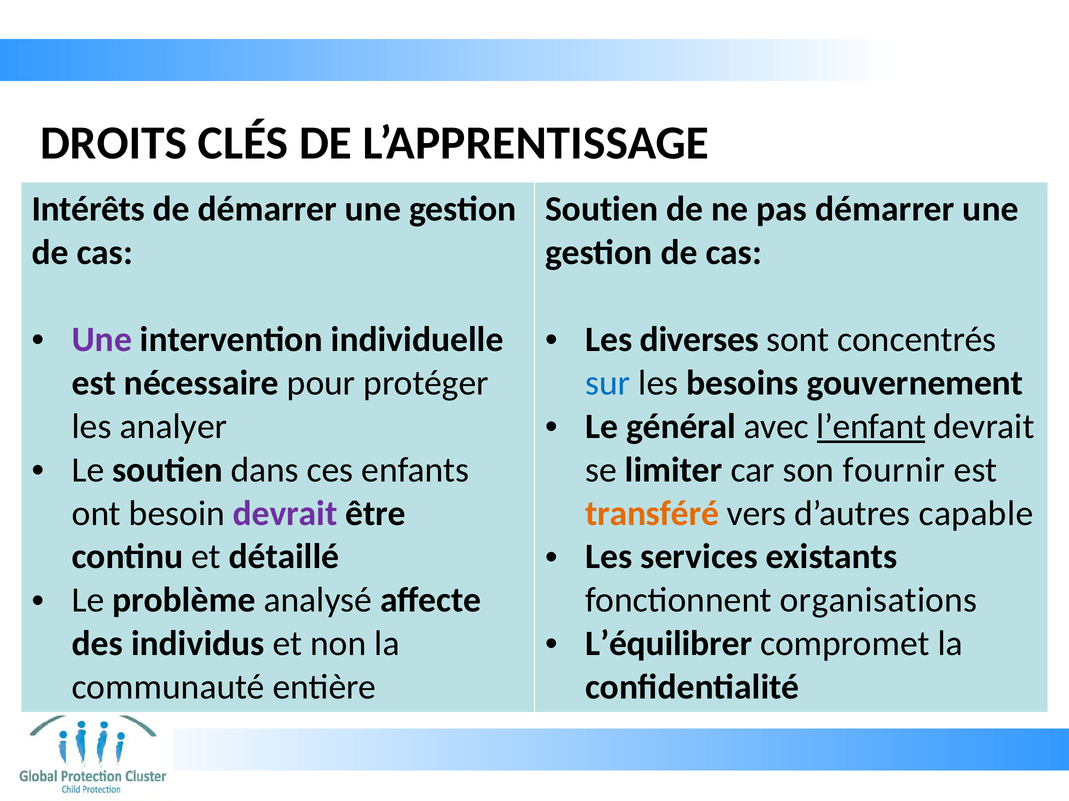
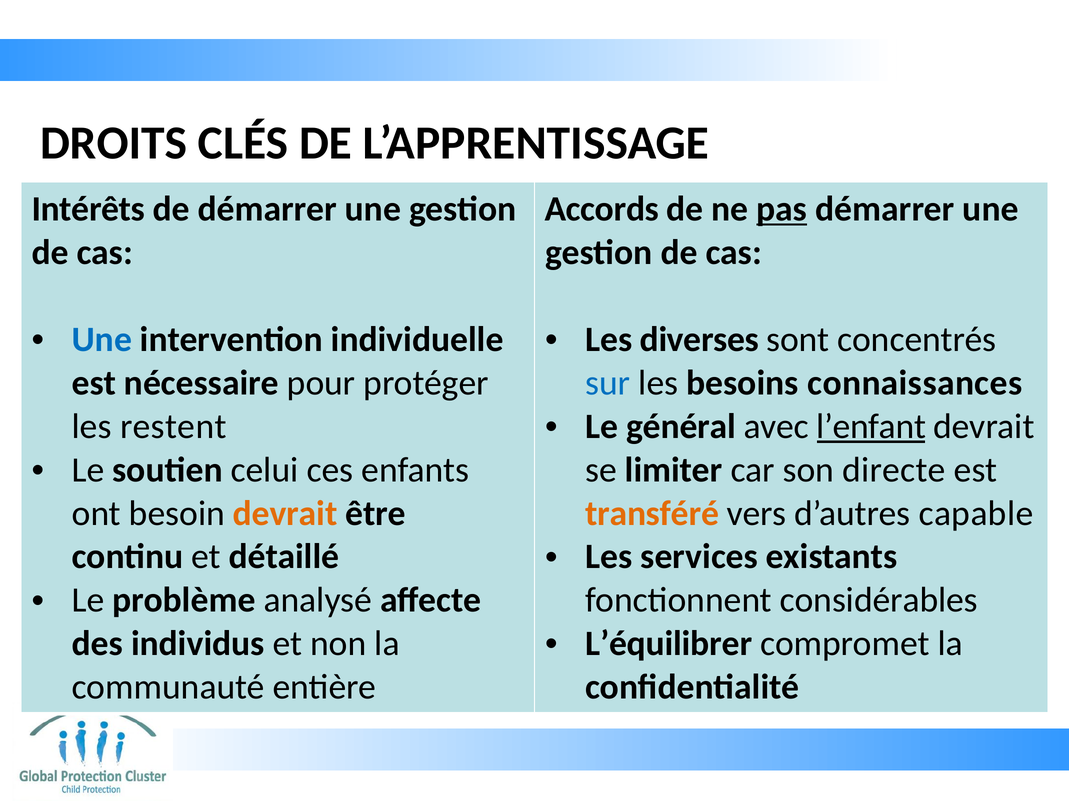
Soutien at (602, 209): Soutien -> Accords
pas underline: none -> present
Une at (102, 340) colour: purple -> blue
gouvernement: gouvernement -> connaissances
analyer: analyer -> restent
dans: dans -> celui
fournir: fournir -> directe
devrait at (285, 514) colour: purple -> orange
organisations: organisations -> considérables
